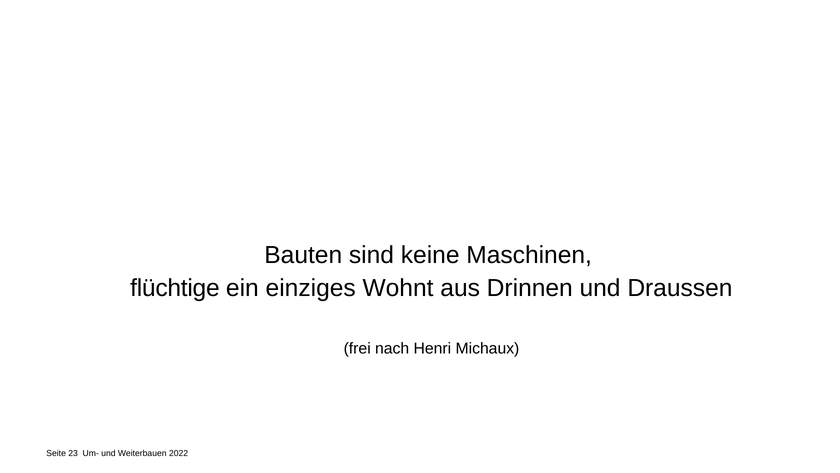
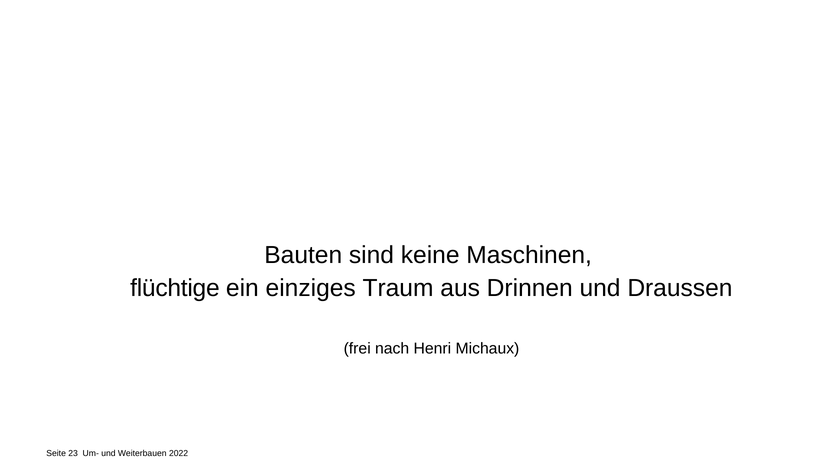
Wohnt: Wohnt -> Traum
